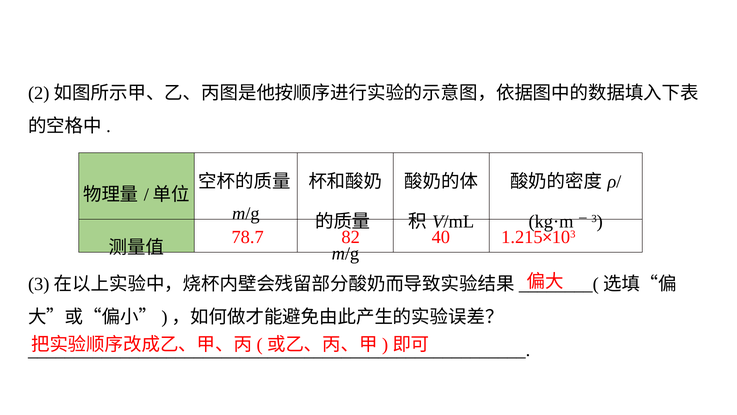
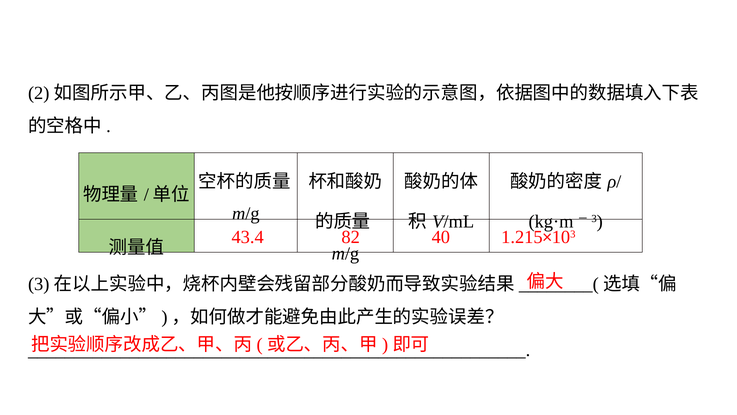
78.7: 78.7 -> 43.4
